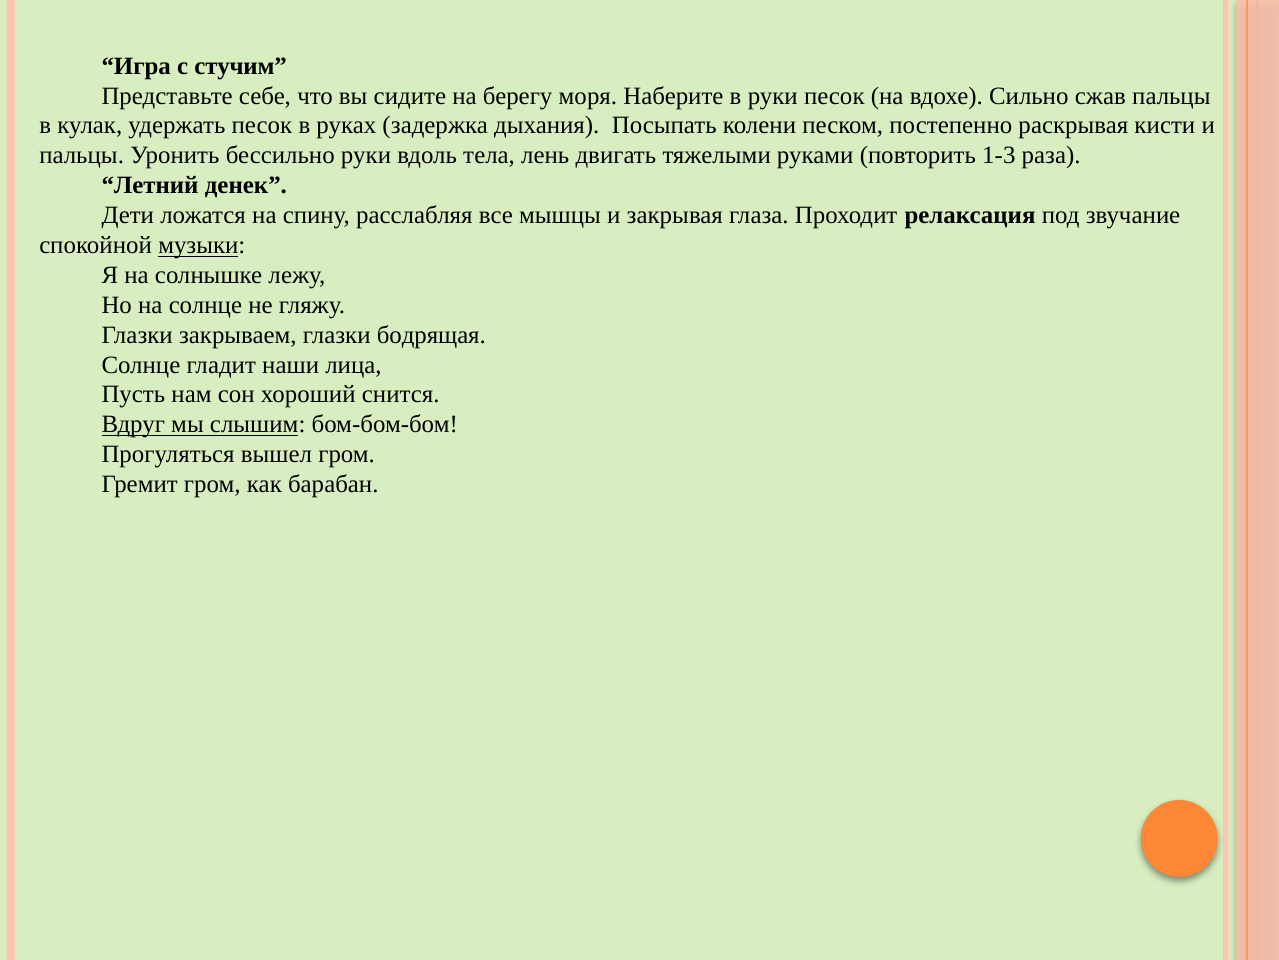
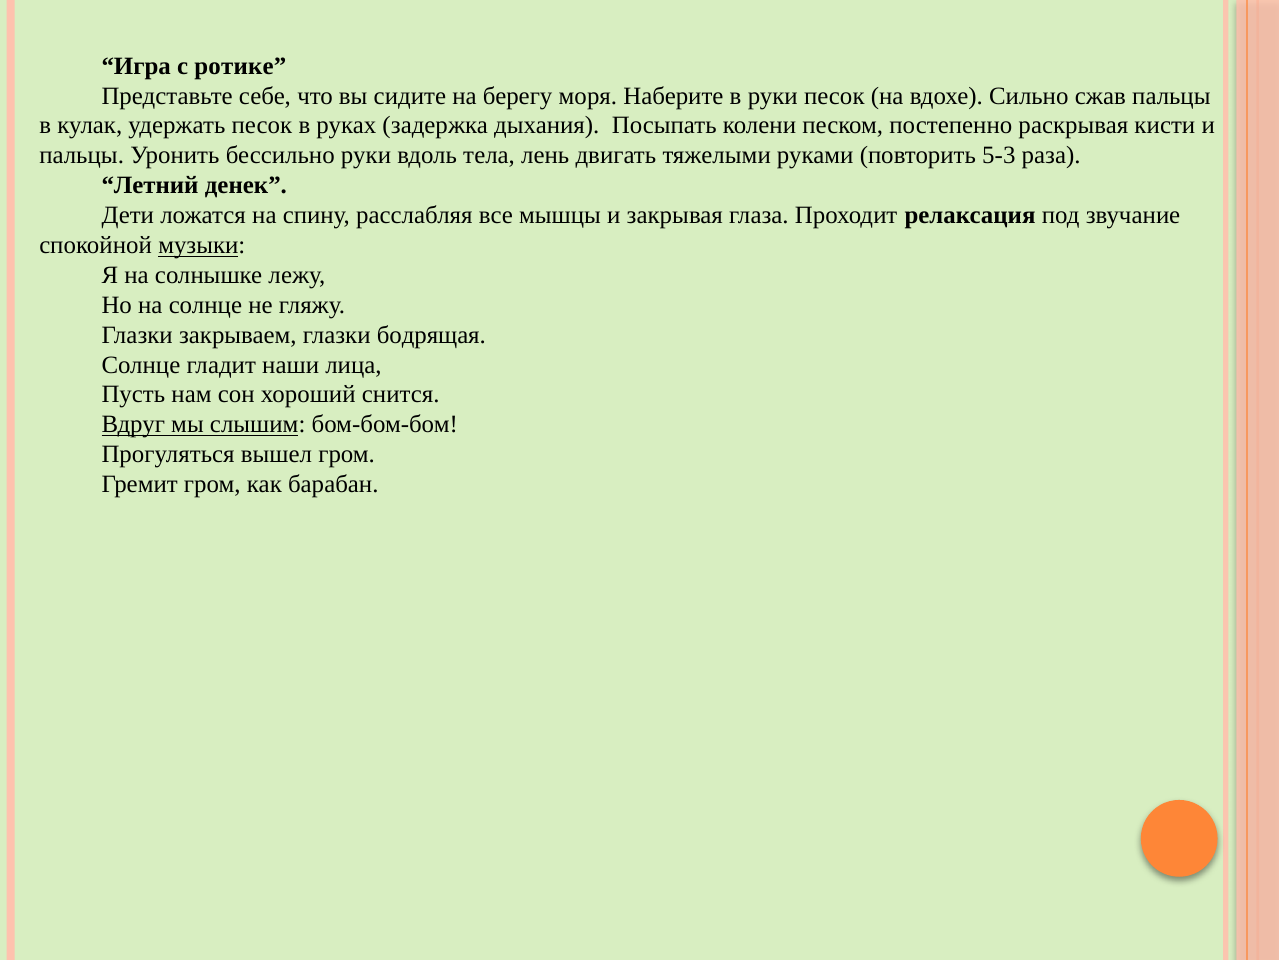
стучим: стучим -> ротике
1-3: 1-3 -> 5-3
